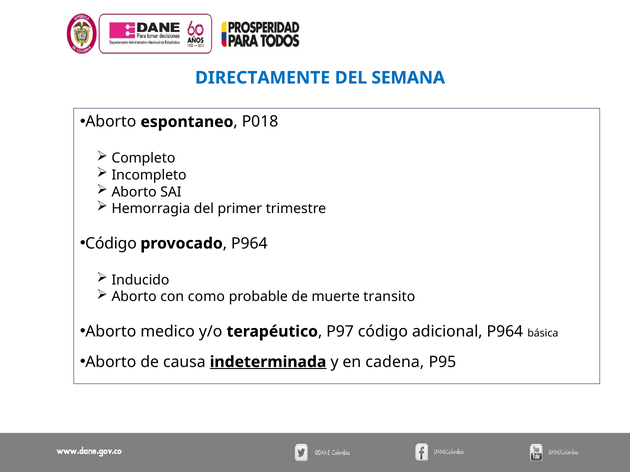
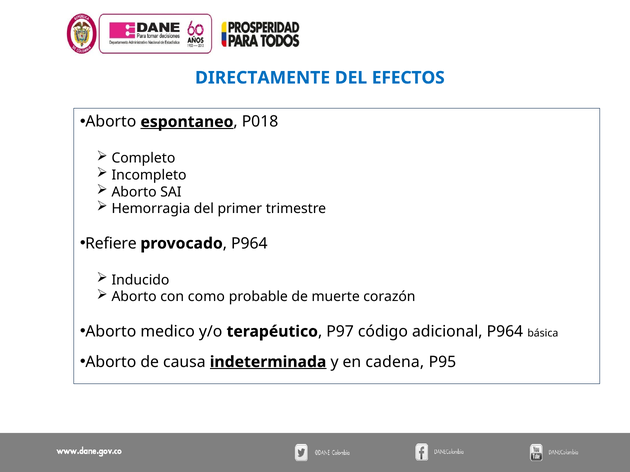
SEMANA: SEMANA -> EFECTOS
espontaneo underline: none -> present
Código at (111, 244): Código -> Refiere
transito: transito -> corazón
